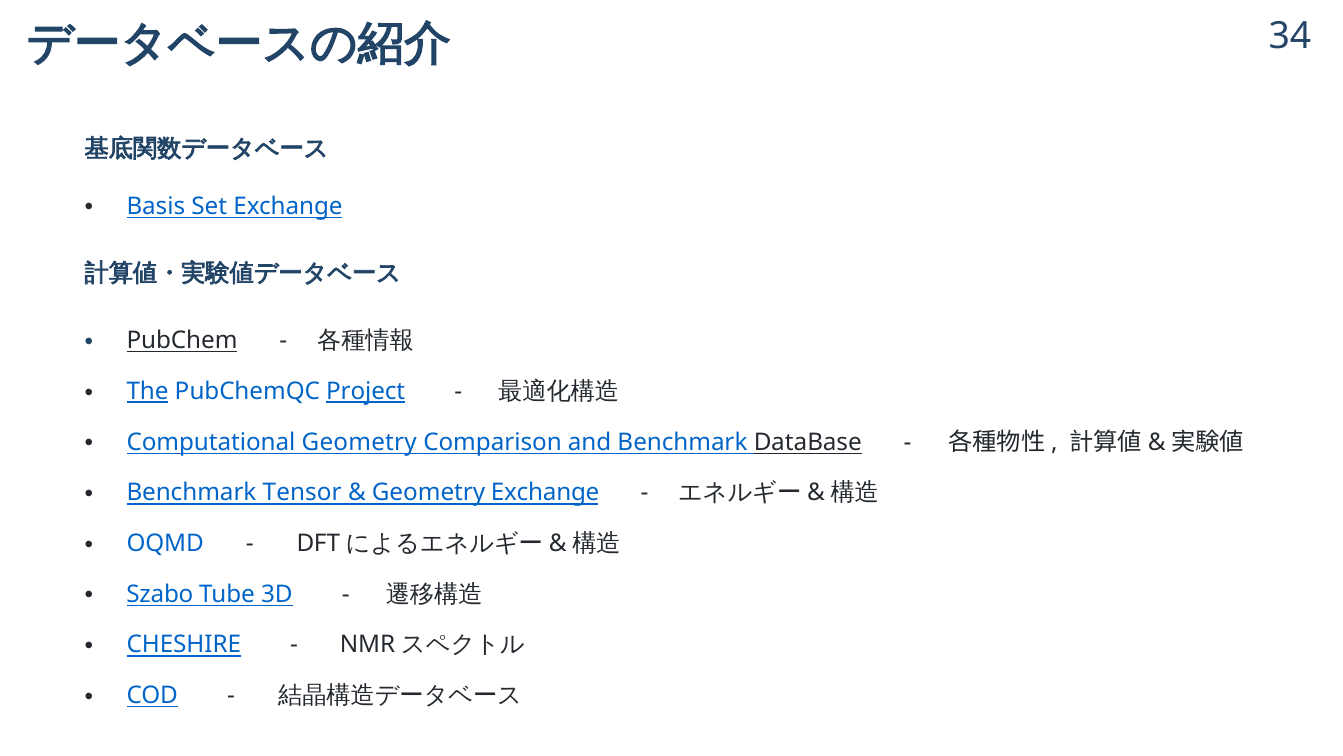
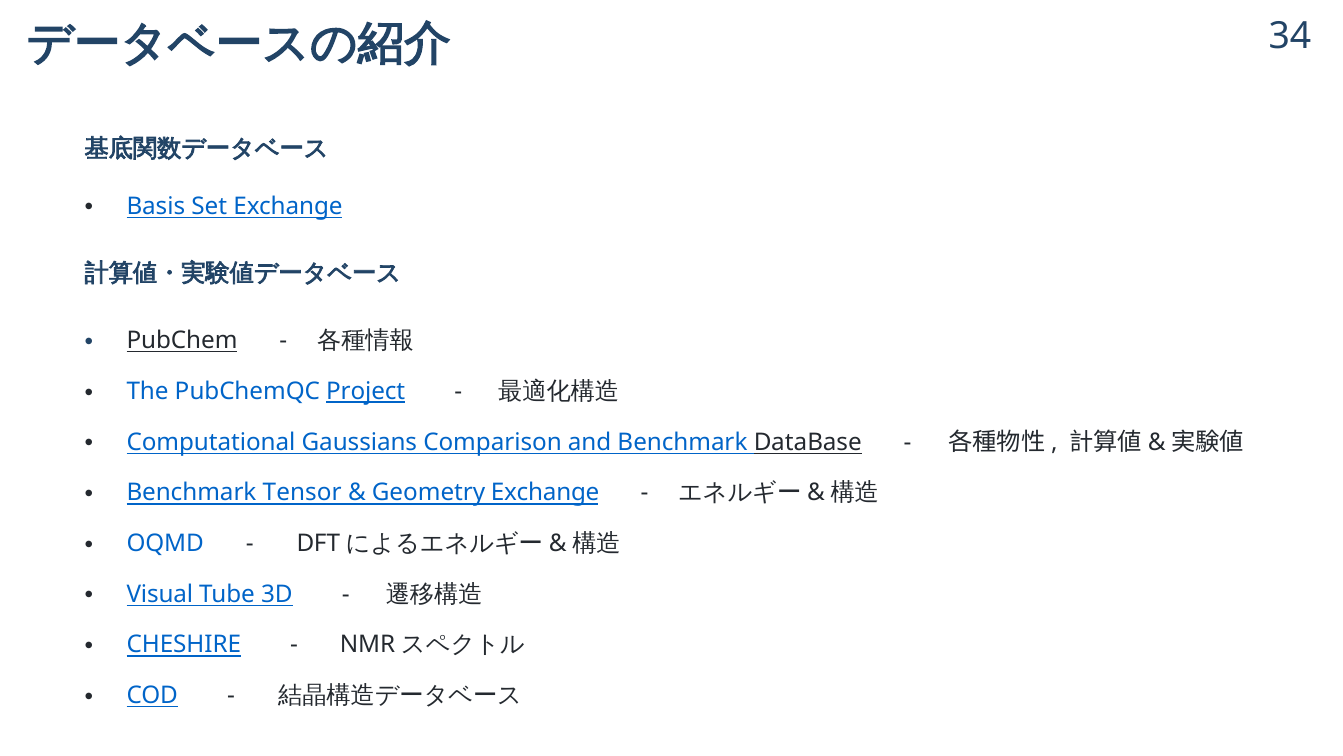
The underline: present -> none
Computational Geometry: Geometry -> Gaussians
Szabo: Szabo -> Visual
